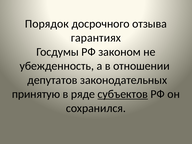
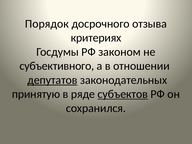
гарантиях: гарантиях -> критериях
убежденность: убежденность -> субъективного
депутатов underline: none -> present
